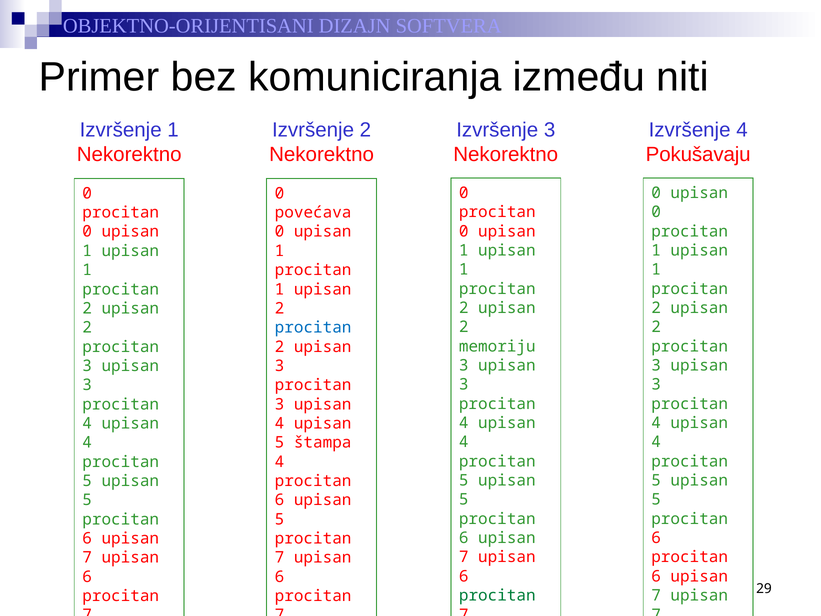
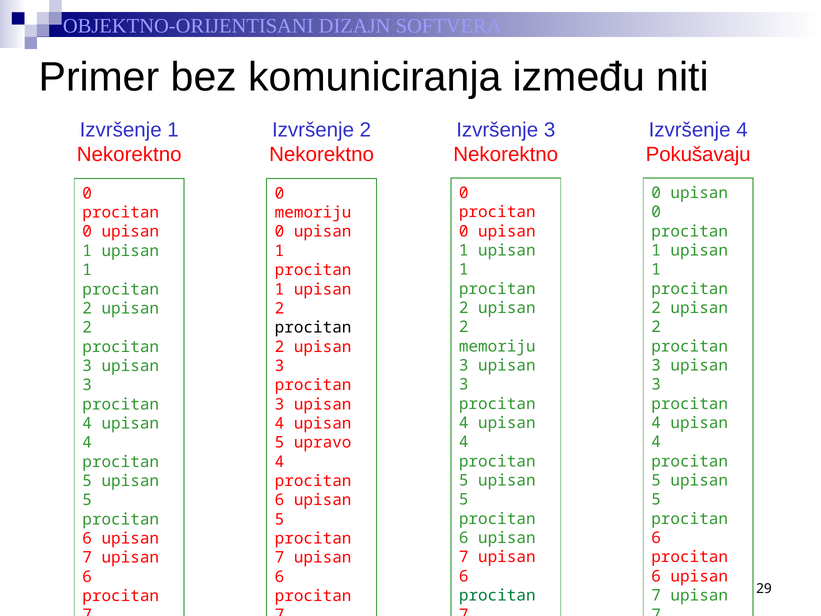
povećava at (313, 212): povećava -> memoriju
procitan at (313, 327) colour: blue -> black
štampa: štampa -> upravo
